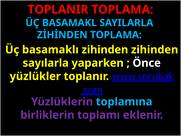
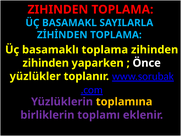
TOPLANIR at (58, 10): TOPLANIR -> ZIHINDEN
basamaklı zihinden: zihinden -> toplama
sayılarla at (46, 63): sayılarla -> zihinden
toplamına colour: light blue -> yellow
